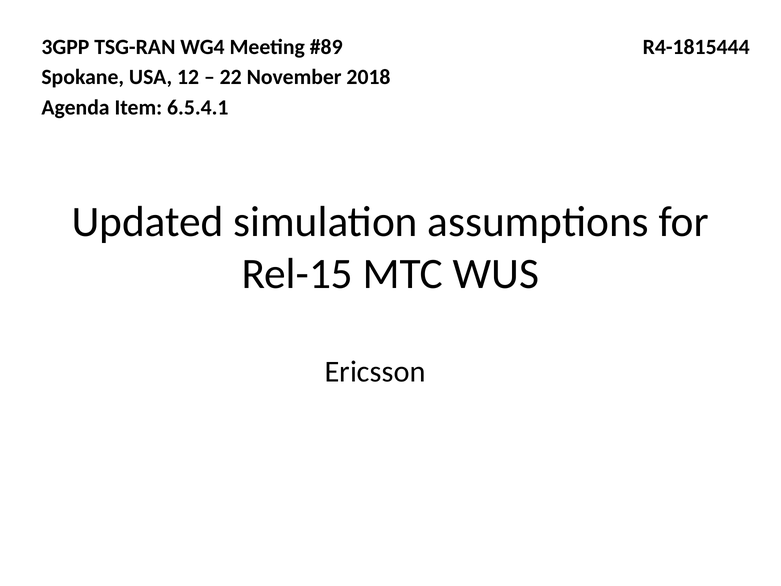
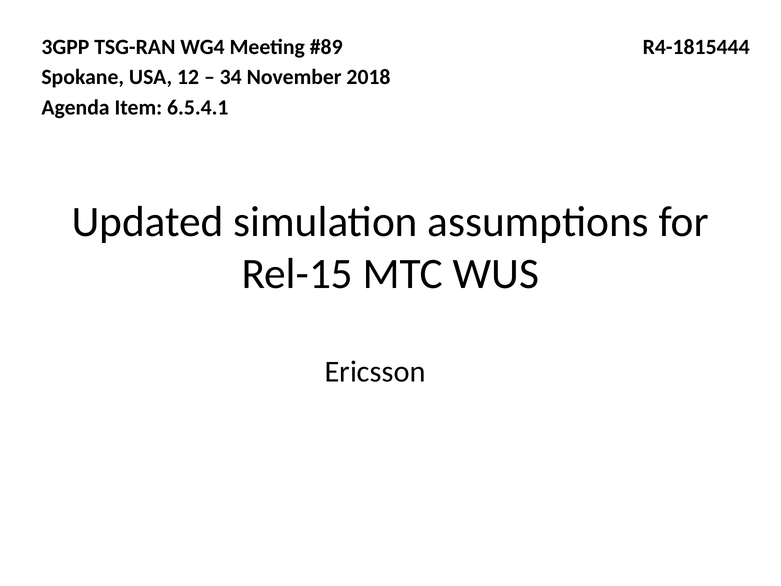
22: 22 -> 34
